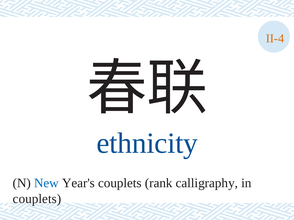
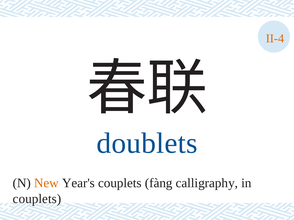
ethnicity: ethnicity -> doublets
New colour: blue -> orange
rank: rank -> fàng
